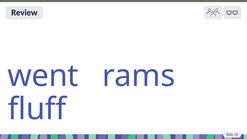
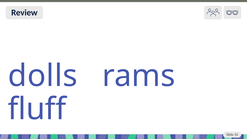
went: went -> dolls
